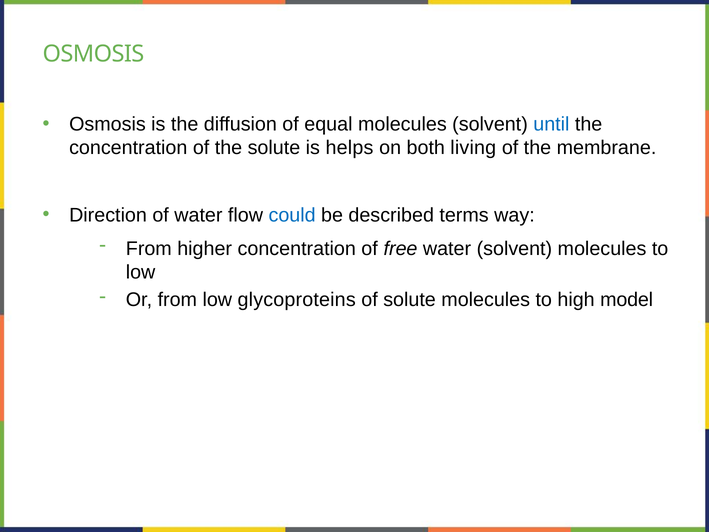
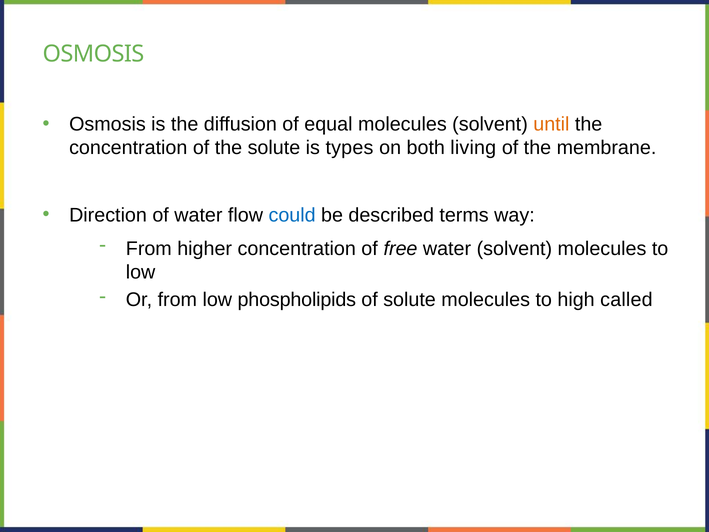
until colour: blue -> orange
helps: helps -> types
glycoproteins: glycoproteins -> phospholipids
model: model -> called
